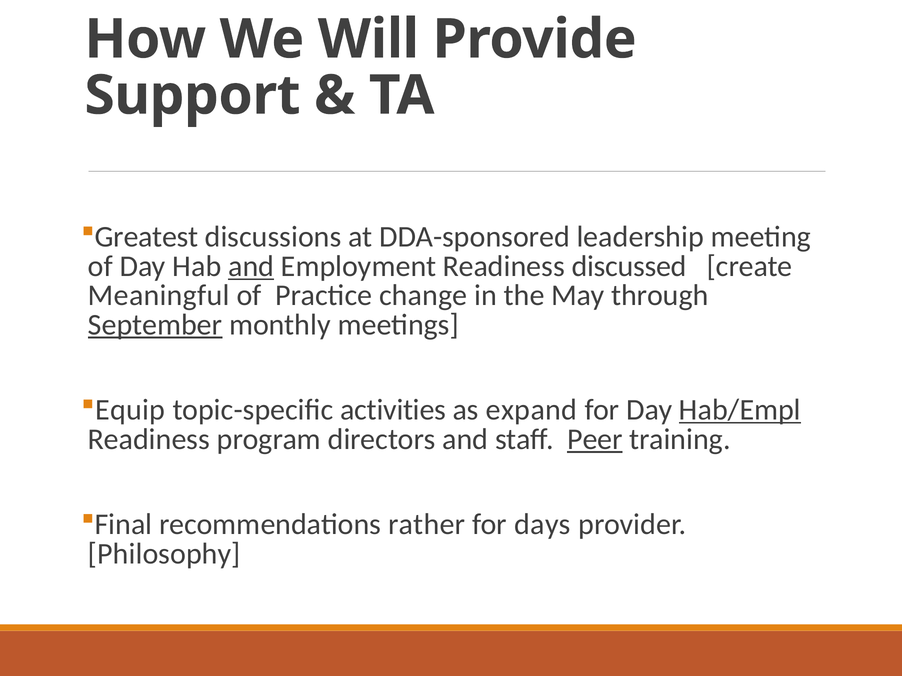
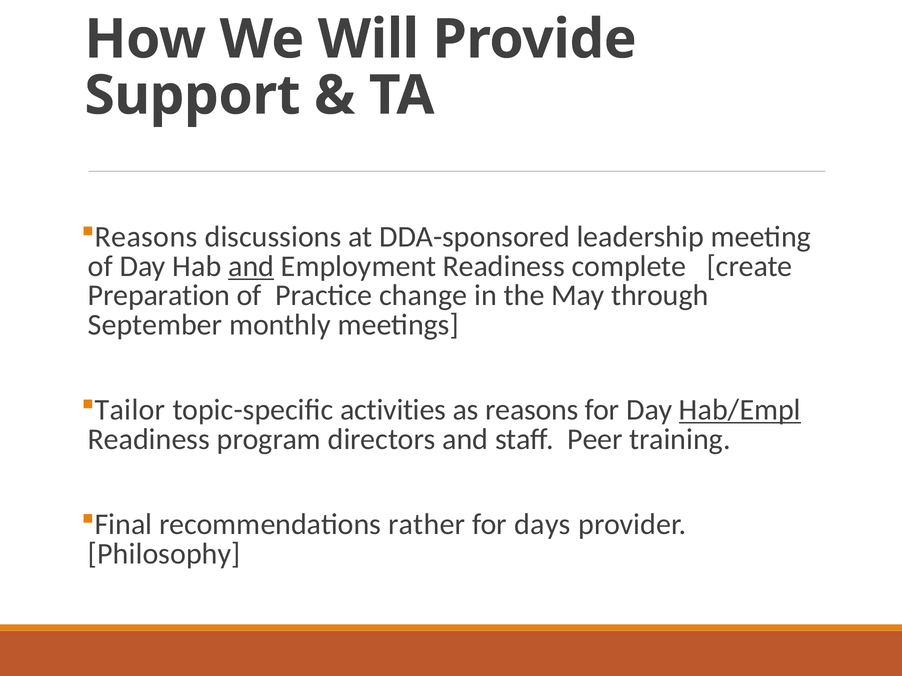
Greatest at (146, 237): Greatest -> Reasons
discussed: discussed -> complete
Meaningful: Meaningful -> Preparation
September underline: present -> none
Equip: Equip -> Tailor
as expand: expand -> reasons
Peer underline: present -> none
